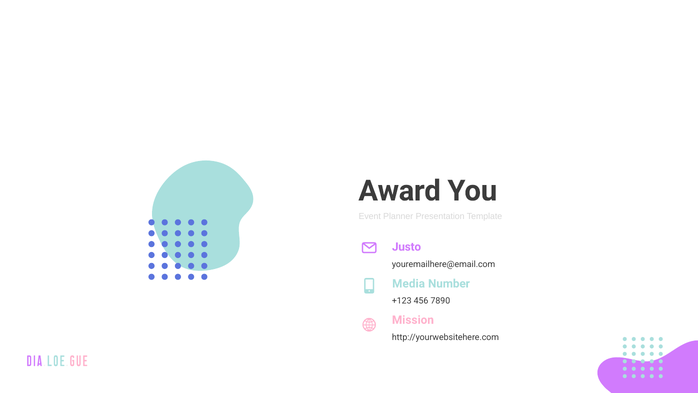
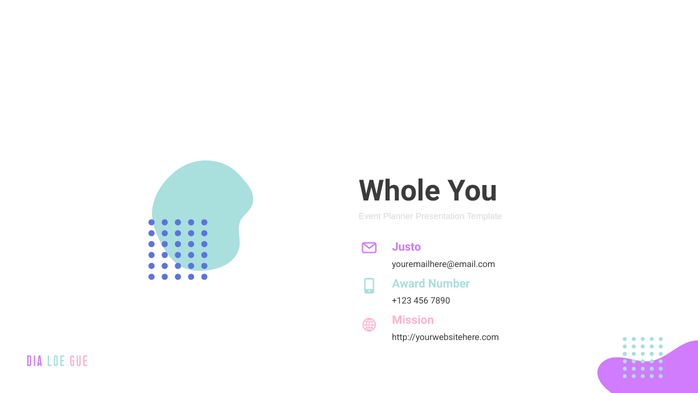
Award: Award -> Whole
Media: Media -> Award
